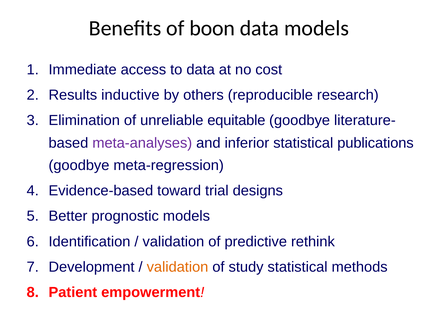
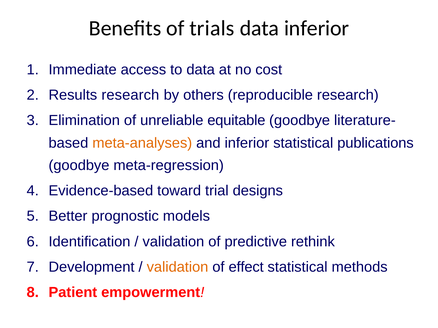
boon: boon -> trials
data models: models -> inferior
Results inductive: inductive -> research
meta-analyses colour: purple -> orange
study: study -> effect
